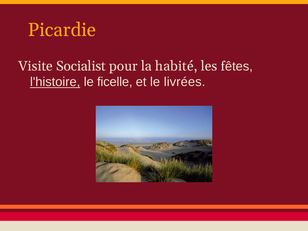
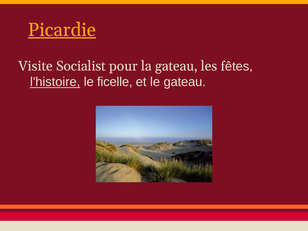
Picardie underline: none -> present
la habité: habité -> gateau
le livrées: livrées -> gateau
